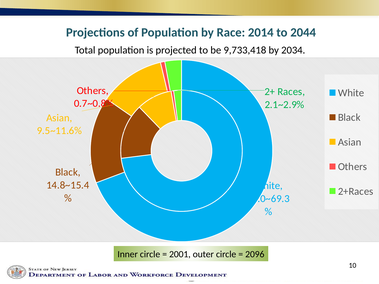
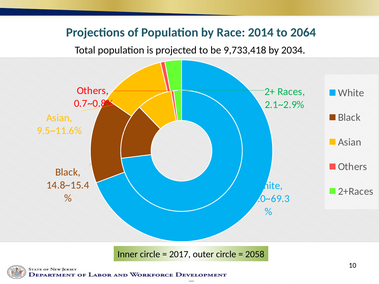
2044: 2044 -> 2064
2001: 2001 -> 2017
2096: 2096 -> 2058
